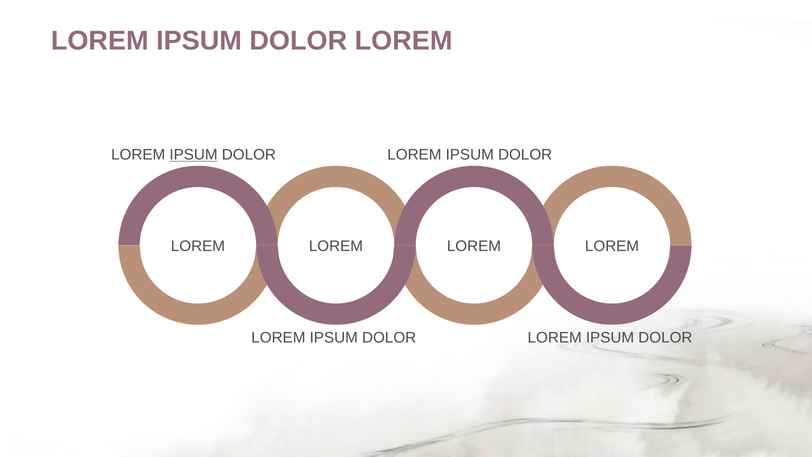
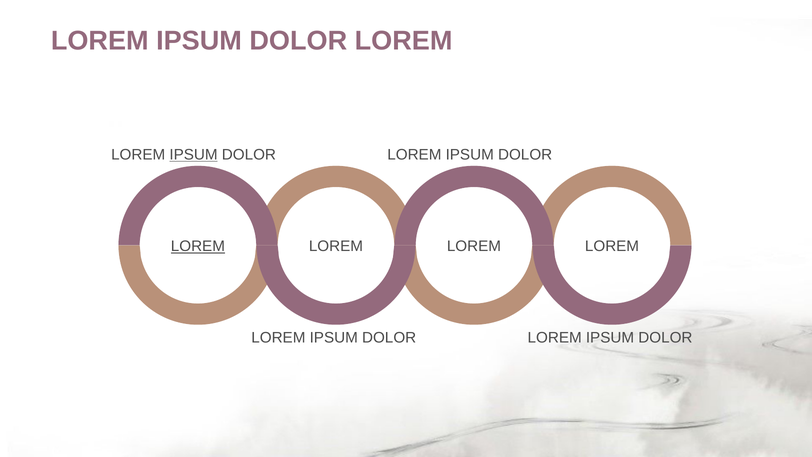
LOREM at (198, 246) underline: none -> present
